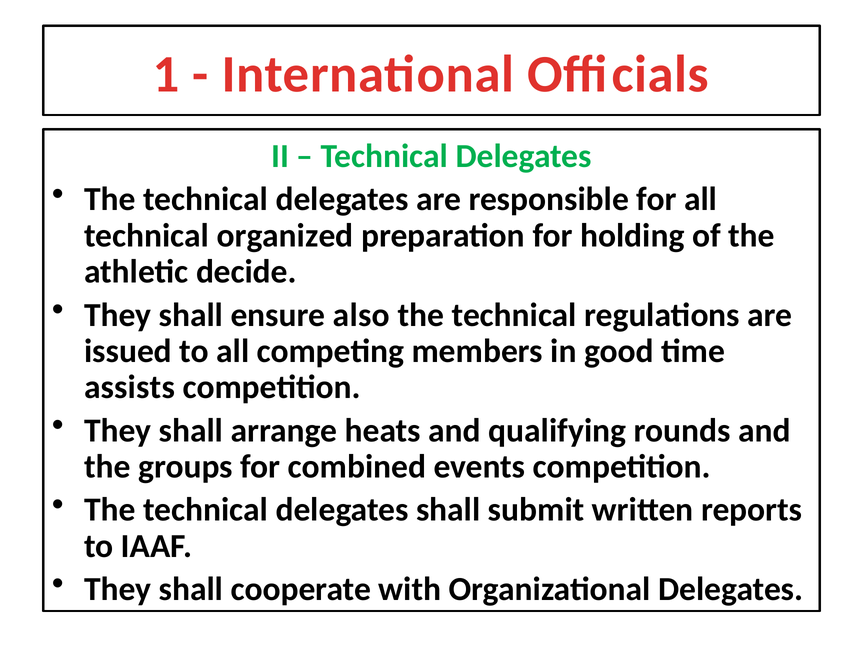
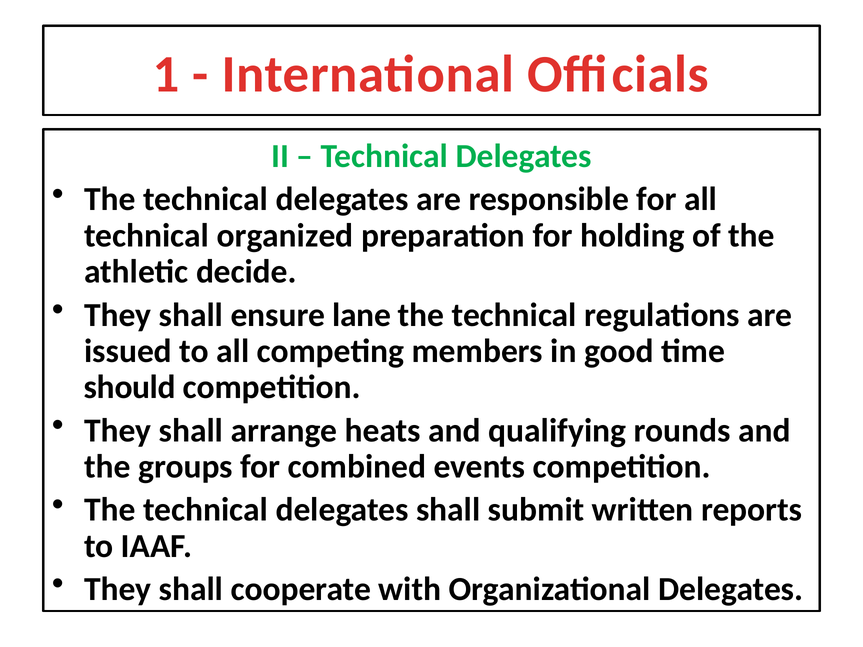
also: also -> lane
assists: assists -> should
